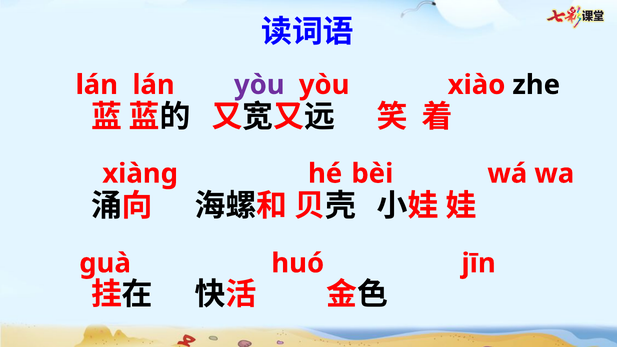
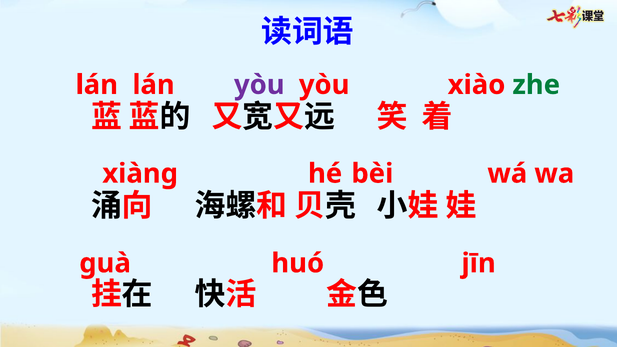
zhe colour: black -> green
